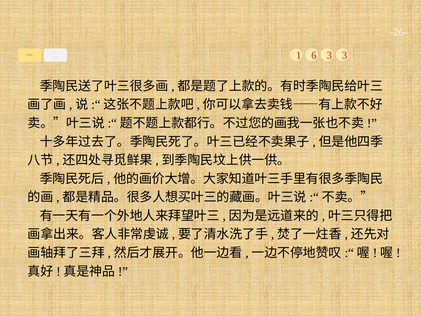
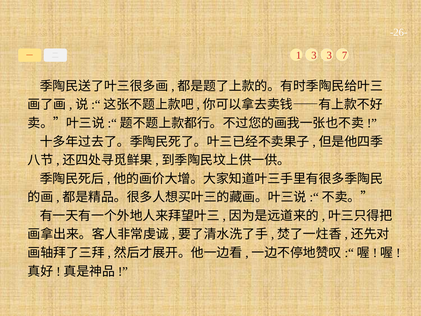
1 6: 6 -> 3
3 3: 3 -> 7
